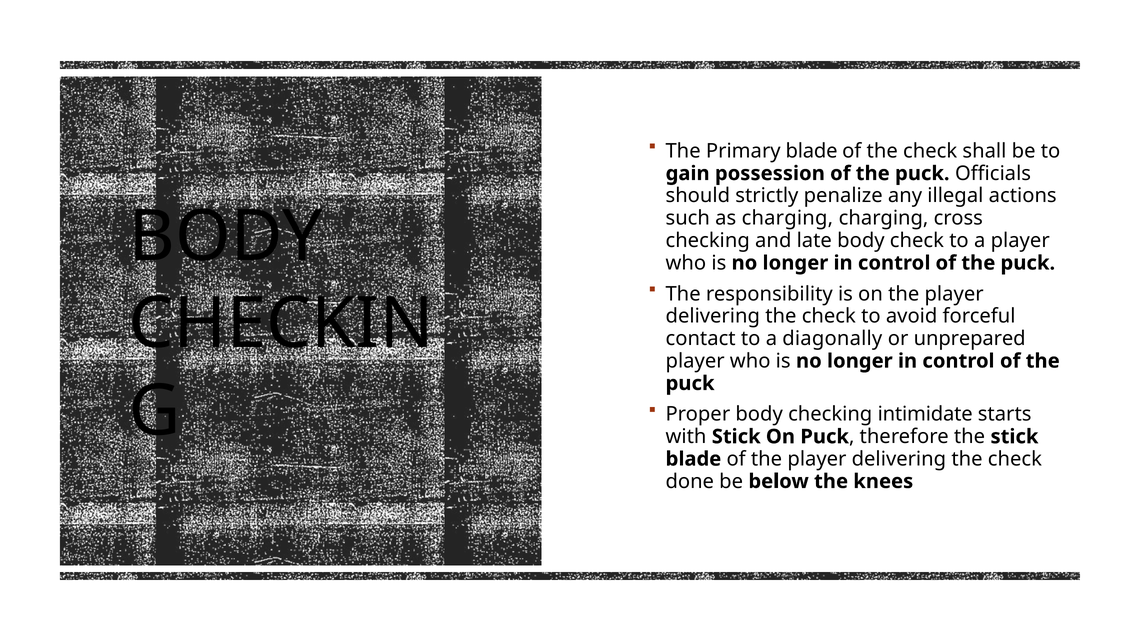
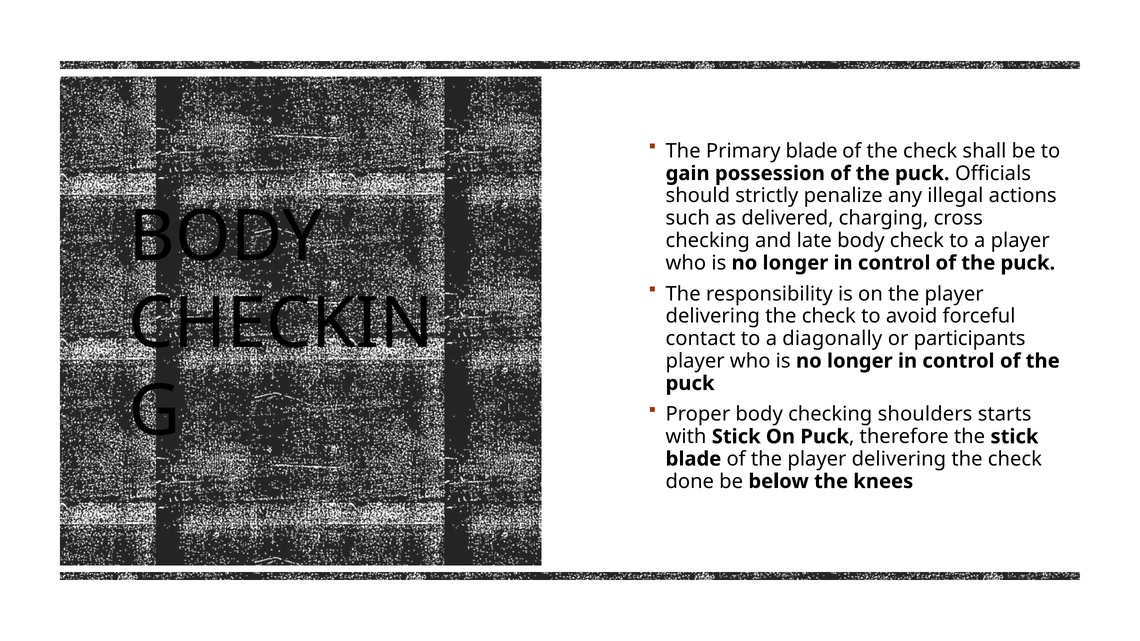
as charging: charging -> delivered
unprepared: unprepared -> participants
intimidate: intimidate -> shoulders
